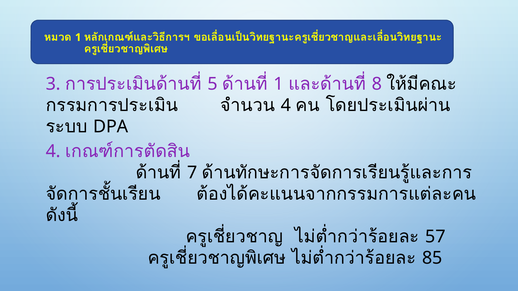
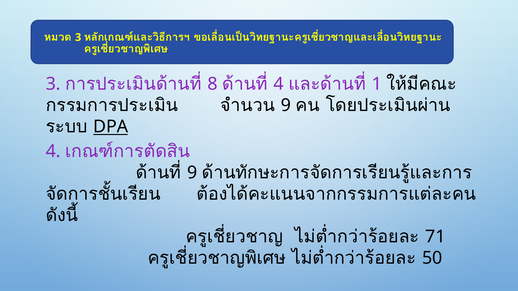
1 at (78, 37): 1 -> 3
5: 5 -> 8
1 at (279, 84): 1 -> 4
8: 8 -> 1
4 at (286, 106): 4 -> 9
DPA underline: none -> present
7 at (192, 173): 7 -> 9
57: 57 -> 71
85: 85 -> 50
